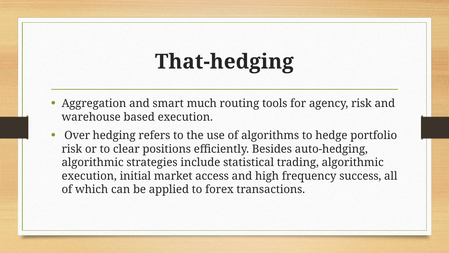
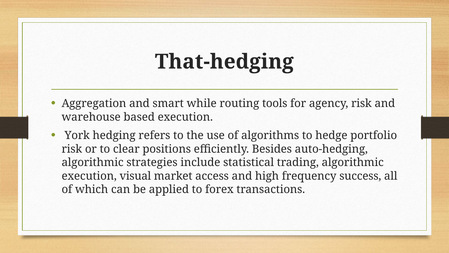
much: much -> while
Over: Over -> York
initial: initial -> visual
